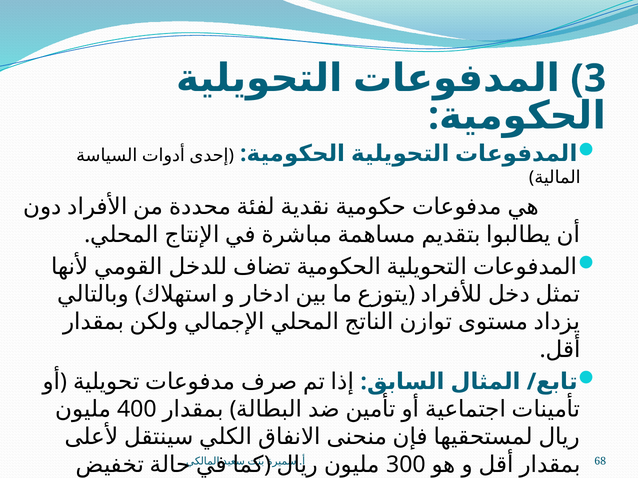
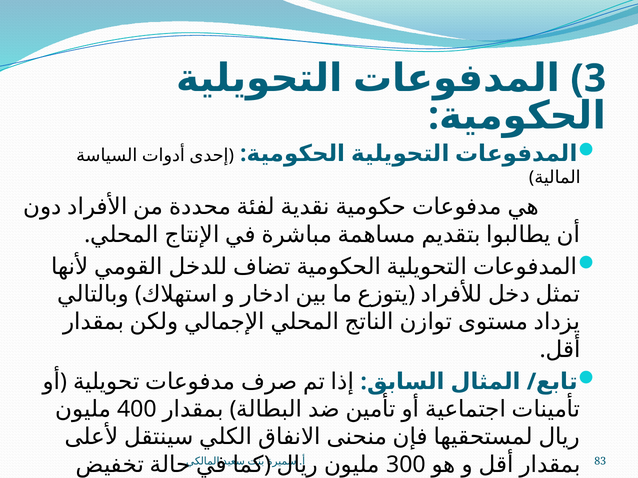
68: 68 -> 83
